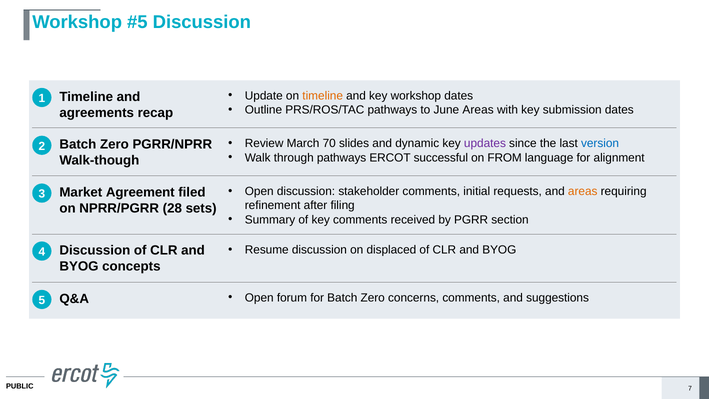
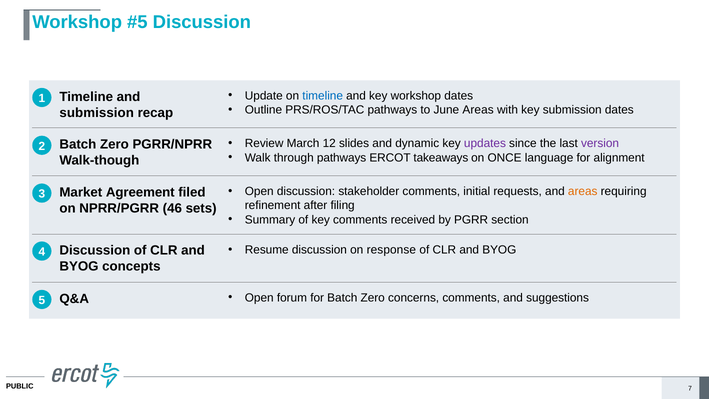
timeline at (323, 96) colour: orange -> blue
agreements at (97, 113): agreements -> submission
70: 70 -> 12
version colour: blue -> purple
successful: successful -> takeaways
FROM: FROM -> ONCE
28: 28 -> 46
displaced: displaced -> response
